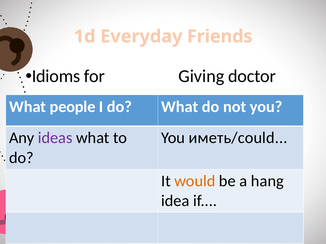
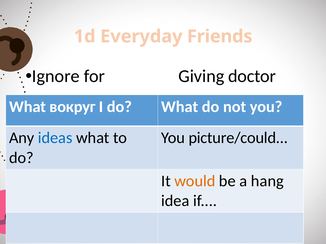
Idioms: Idioms -> Ignore
people: people -> вокруг
ideas colour: purple -> blue
иметь/could: иметь/could -> picture/could
